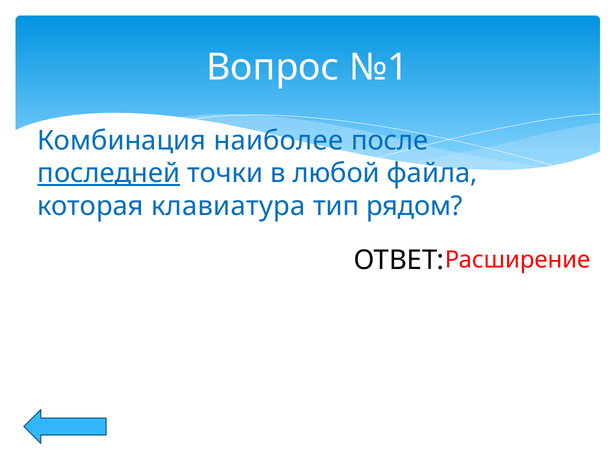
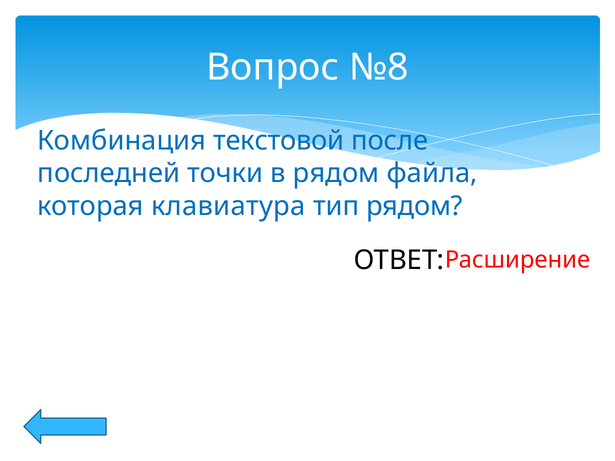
№1: №1 -> №8
наиболее: наиболее -> текстовой
последней underline: present -> none
в любой: любой -> рядом
